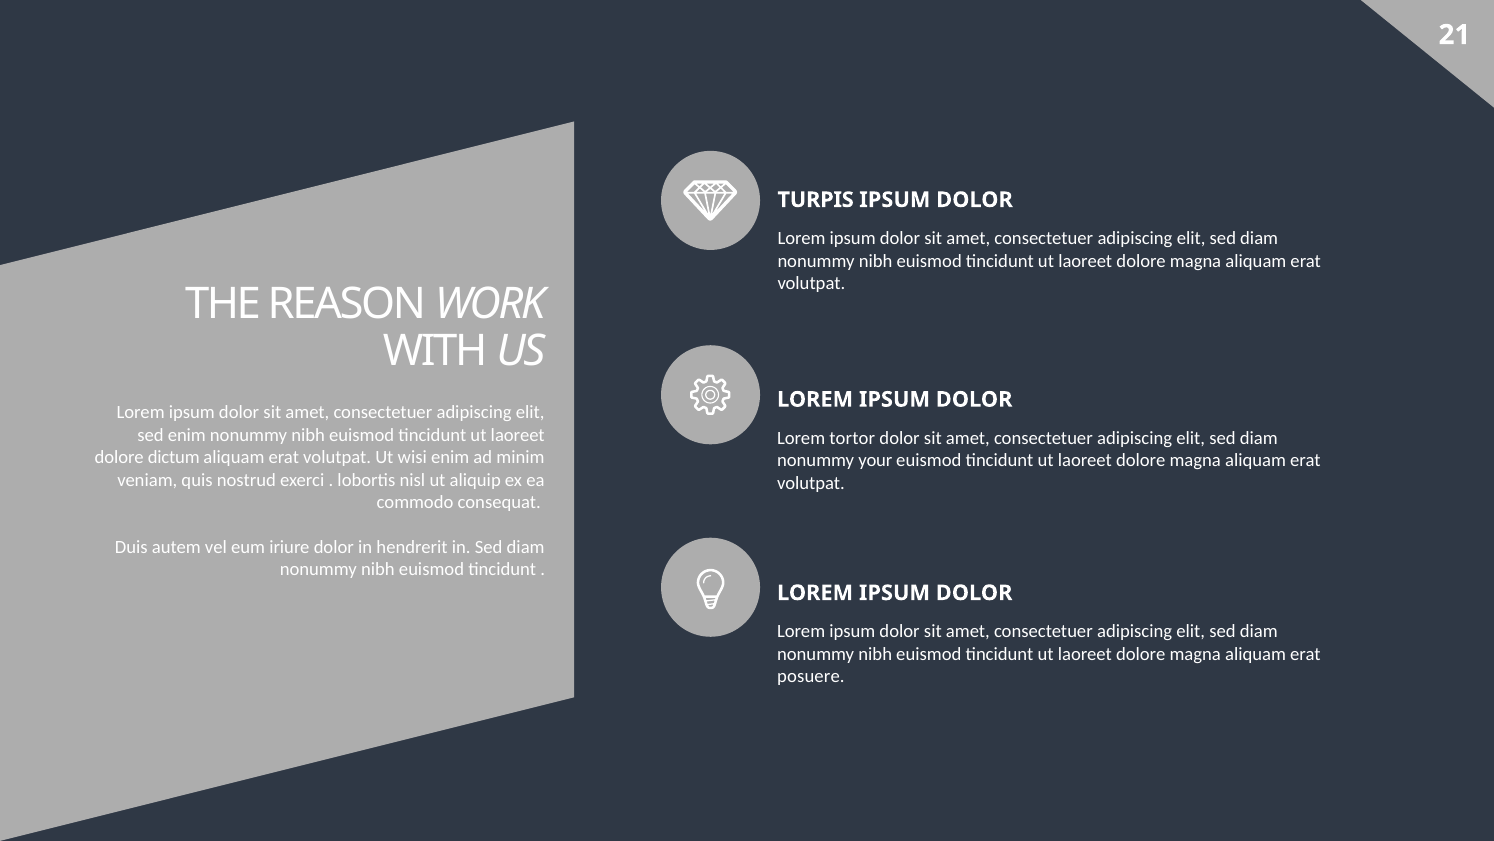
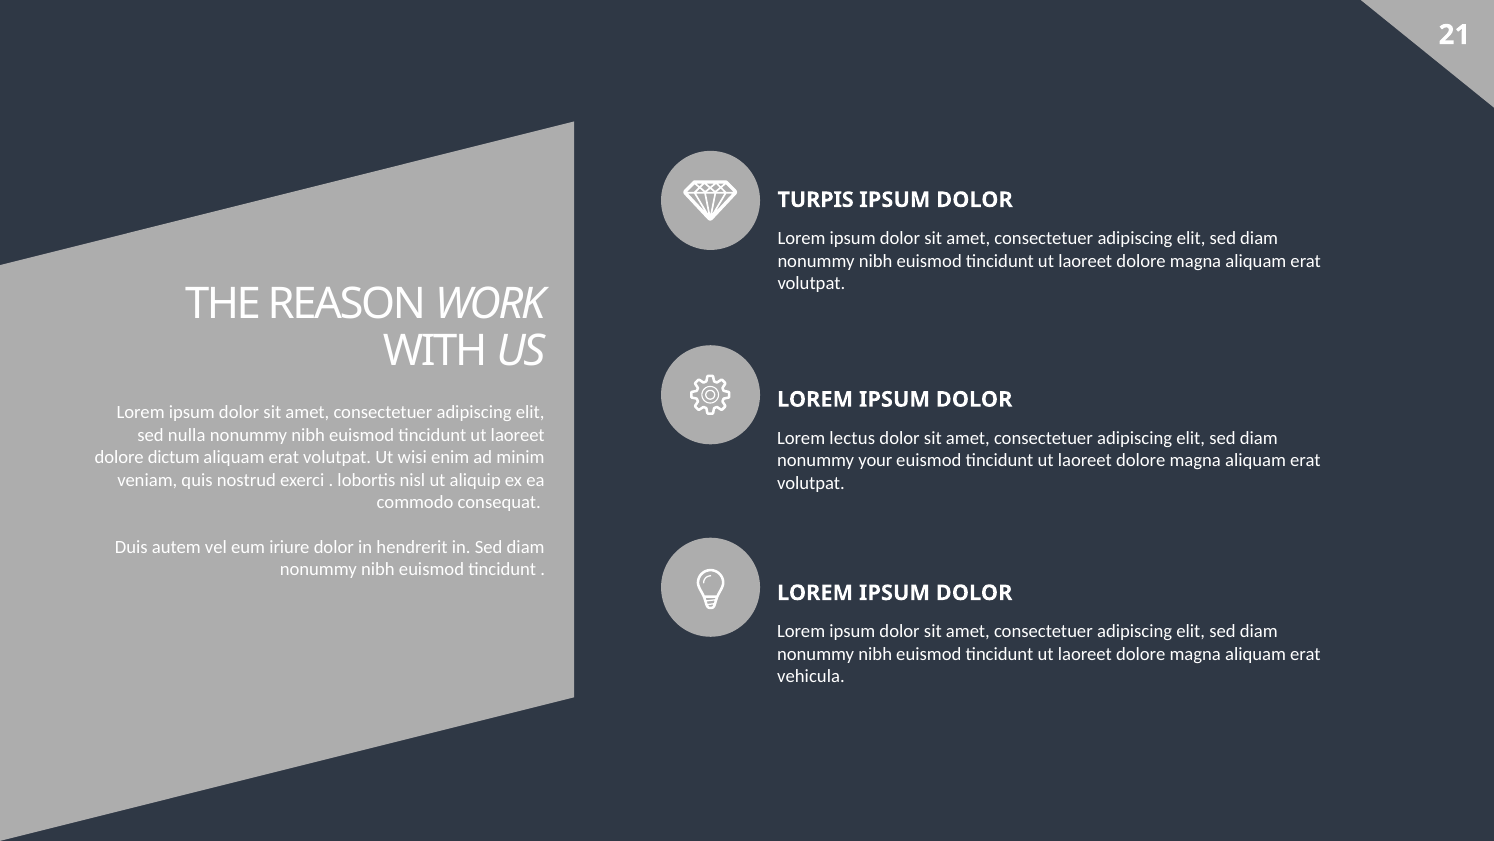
sed enim: enim -> nulla
tortor: tortor -> lectus
posuere: posuere -> vehicula
